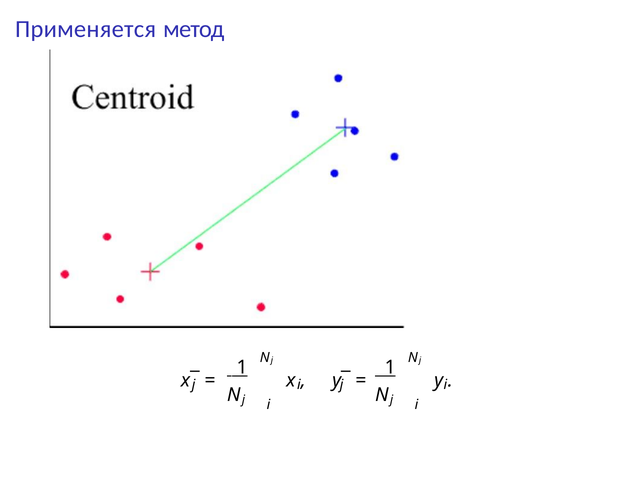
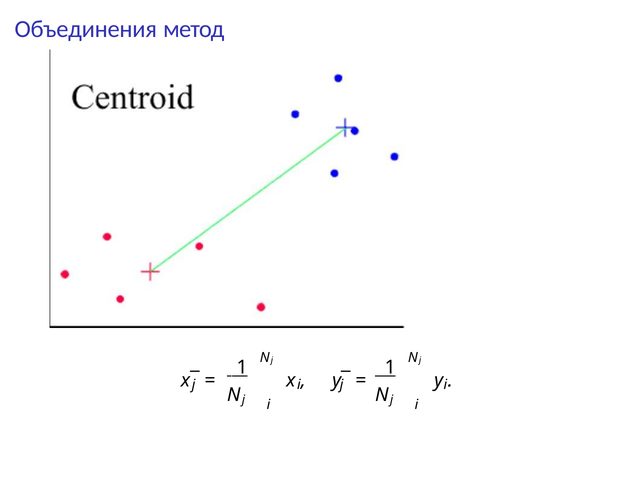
Применяется: Применяется -> Объединения
